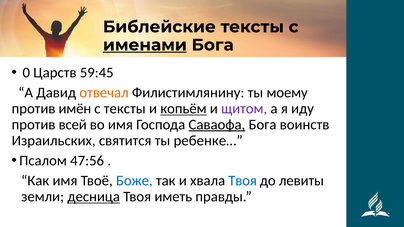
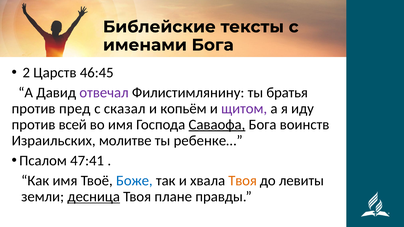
именами underline: present -> none
0: 0 -> 2
59:45: 59:45 -> 46:45
отвечал colour: orange -> purple
моему: моему -> братья
имён: имён -> пред
с тексты: тексты -> сказал
копьём underline: present -> none
святится: святится -> молитве
47:56: 47:56 -> 47:41
Твоя at (243, 181) colour: blue -> orange
иметь: иметь -> плане
